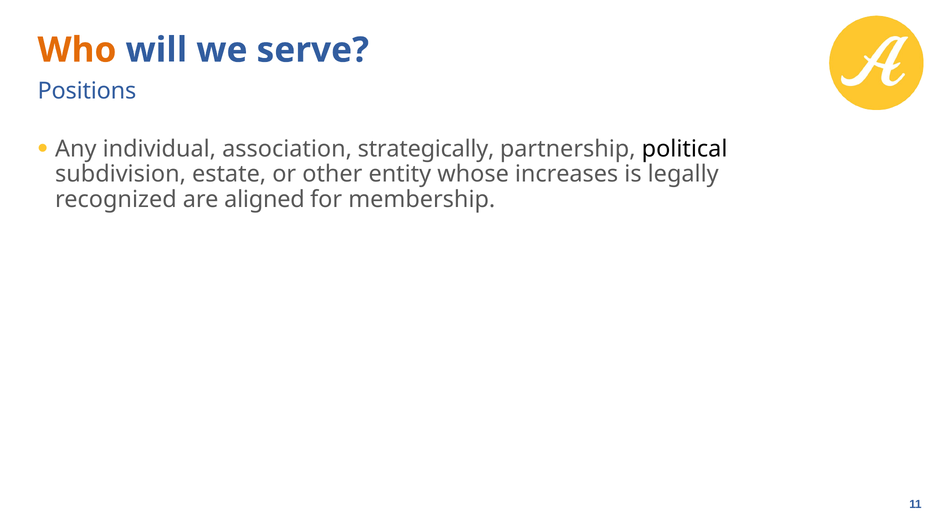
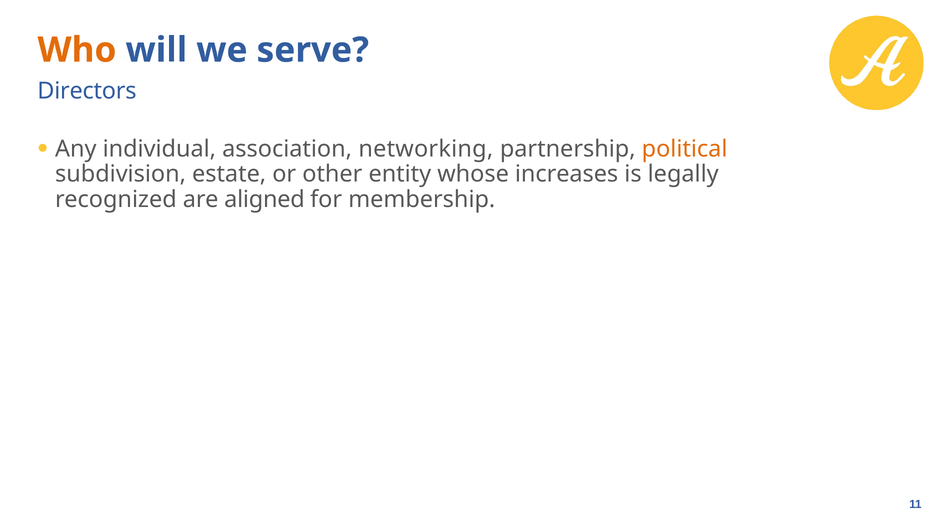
Positions: Positions -> Directors
strategically: strategically -> networking
political colour: black -> orange
